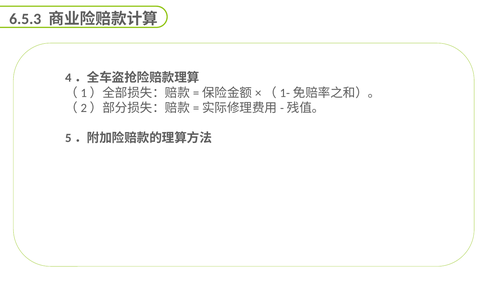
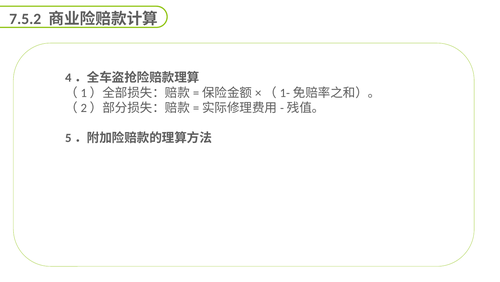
6.5.3: 6.5.3 -> 7.5.2
